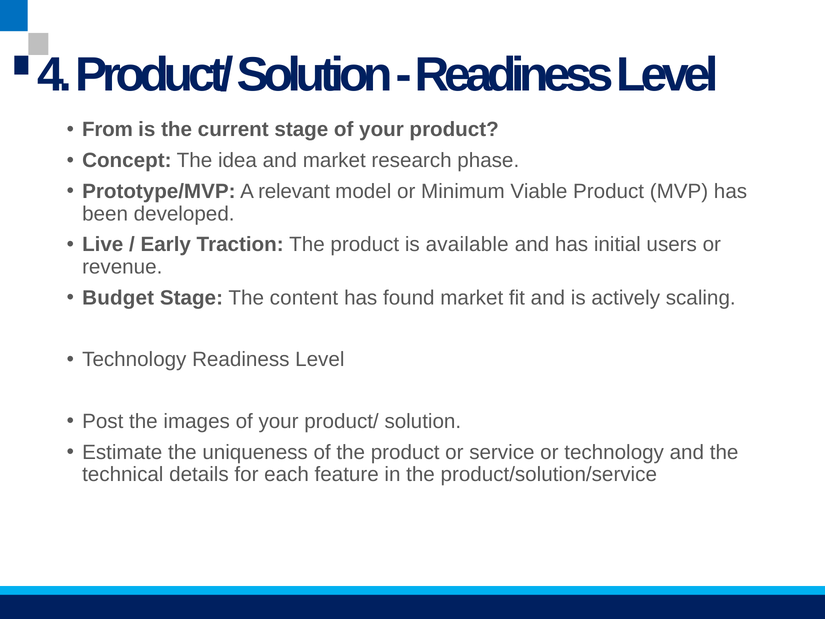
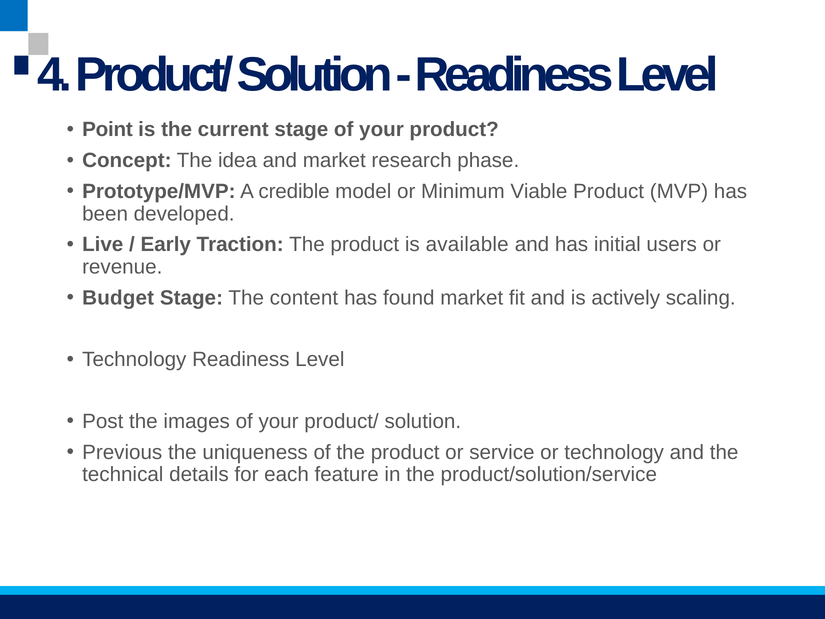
From: From -> Point
relevant: relevant -> credible
Estimate: Estimate -> Previous
